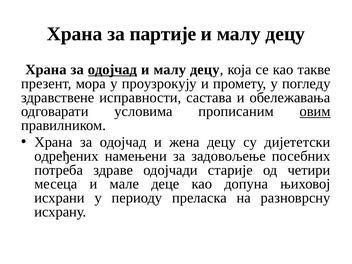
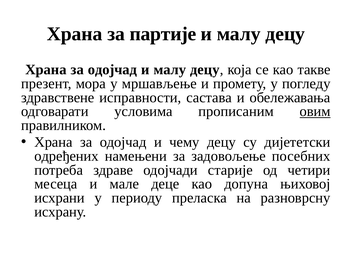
одојчад at (112, 70) underline: present -> none
проузрокују: проузрокују -> мршављење
жена: жена -> чему
